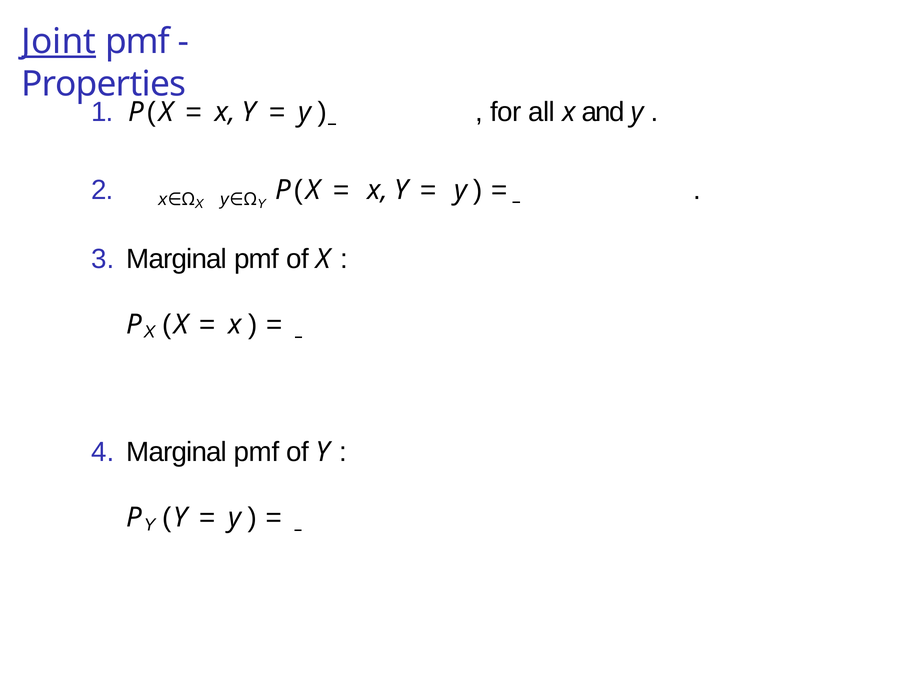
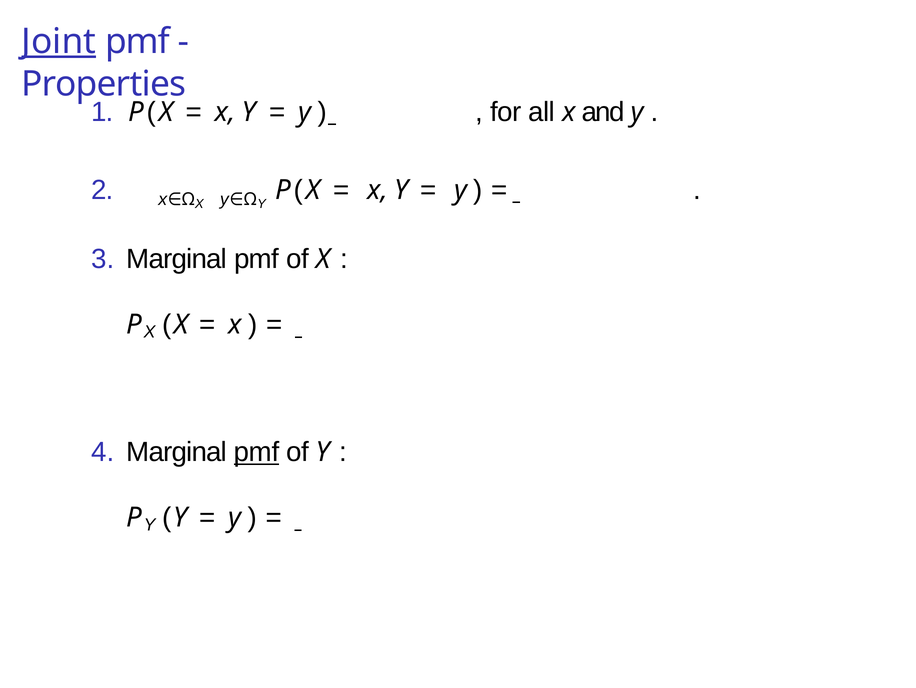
pmf at (257, 452) underline: none -> present
